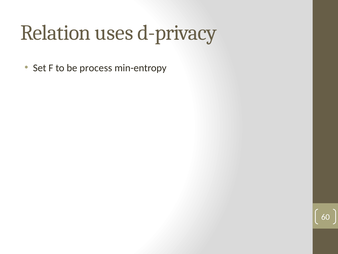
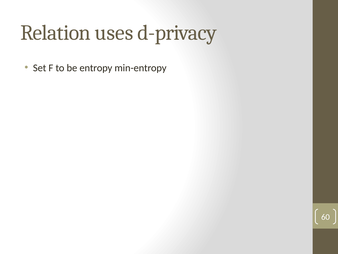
process: process -> entropy
